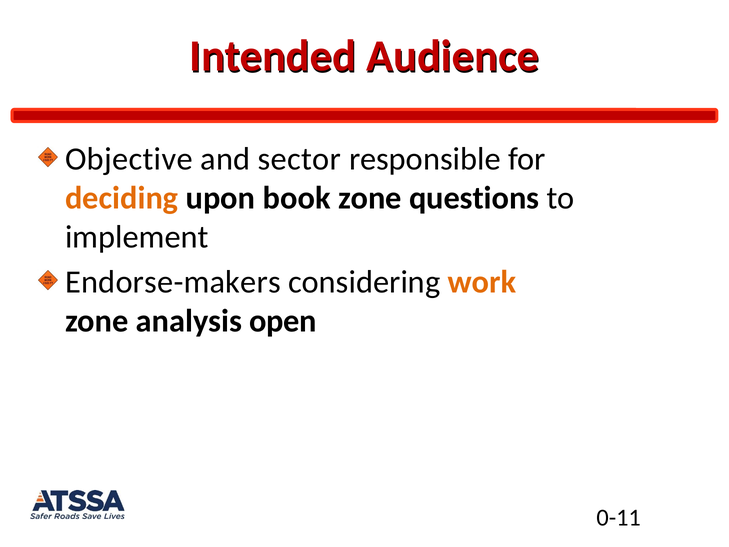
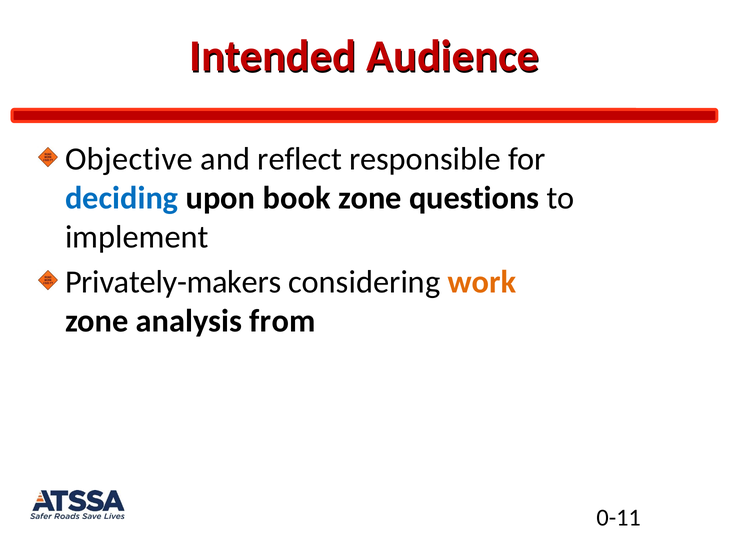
sector: sector -> reflect
deciding colour: orange -> blue
Endorse-makers: Endorse-makers -> Privately-makers
open: open -> from
